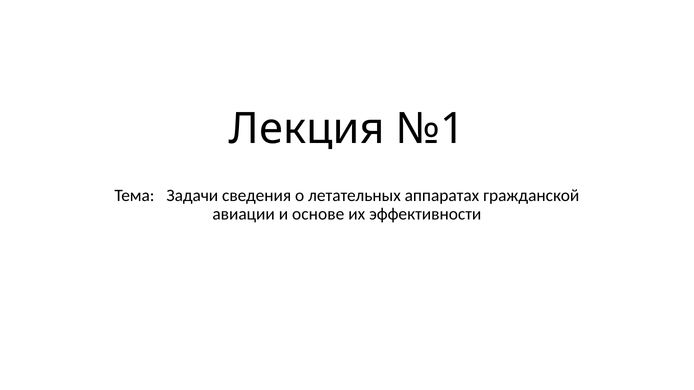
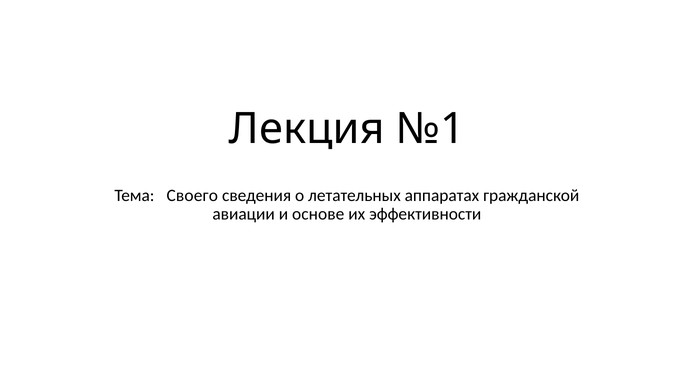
Задачи: Задачи -> Своего
